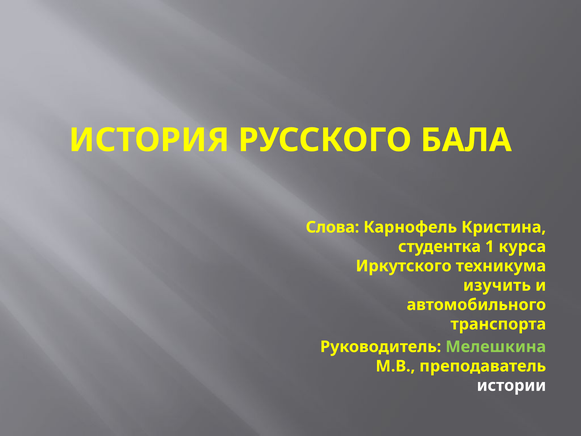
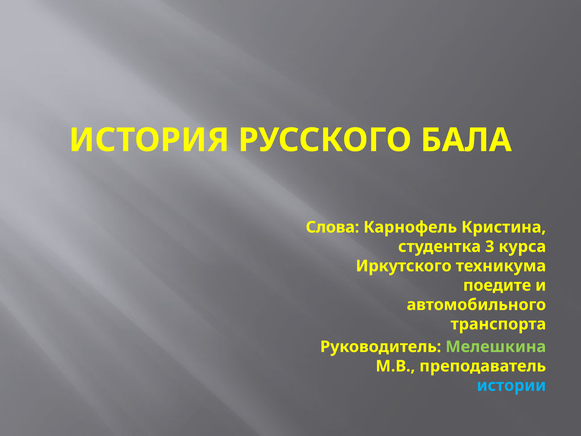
1: 1 -> 3
изучить: изучить -> поедите
истории colour: white -> light blue
